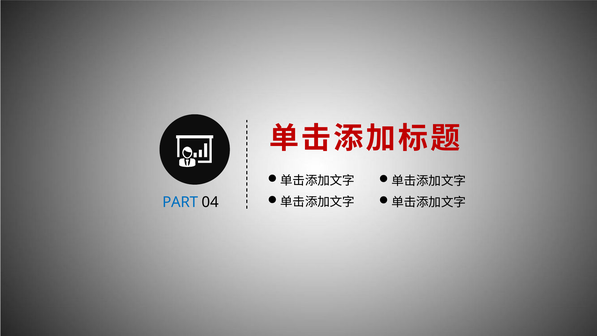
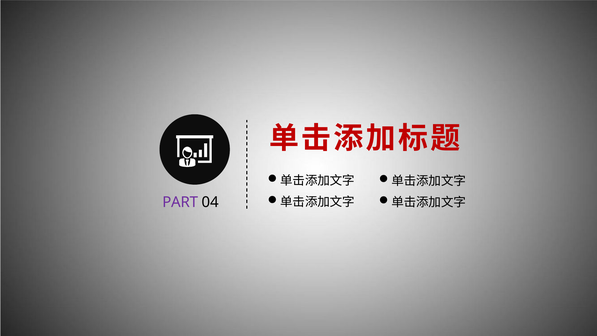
PART colour: blue -> purple
